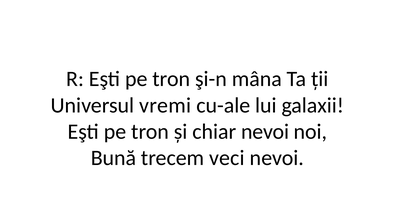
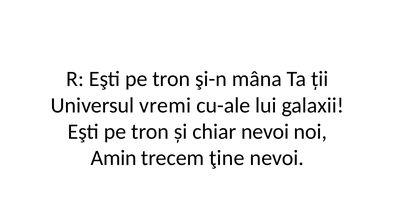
Bună: Bună -> Amin
veci: veci -> ţine
